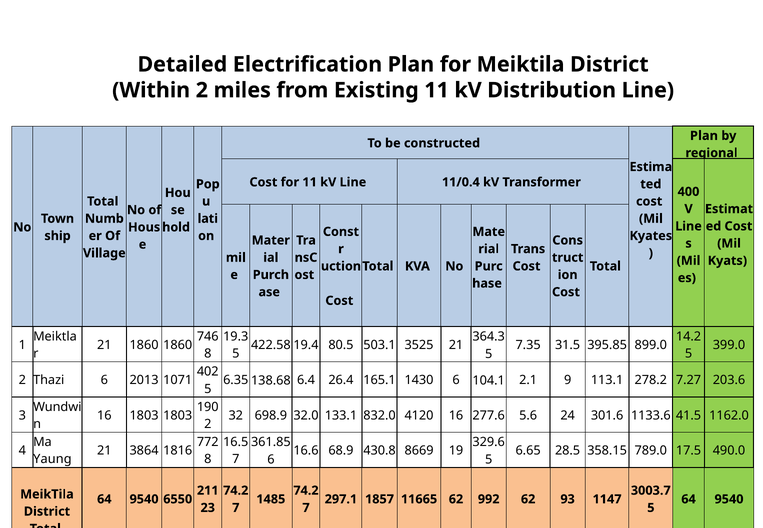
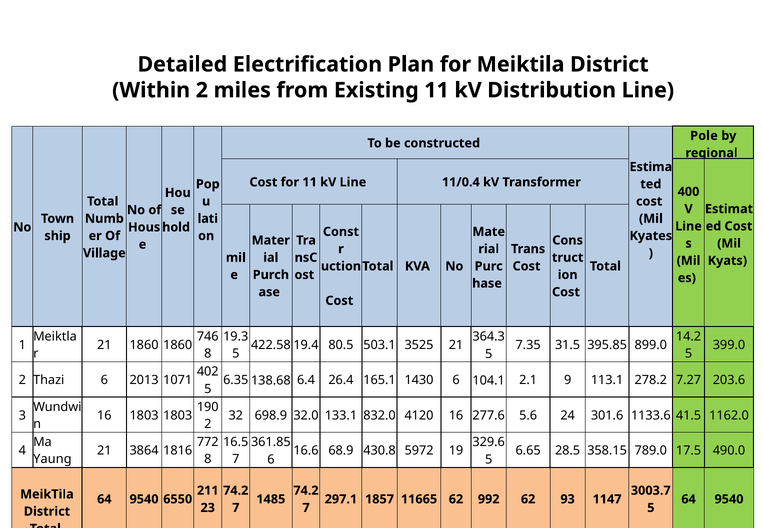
Plan at (704, 136): Plan -> Pole
8669: 8669 -> 5972
